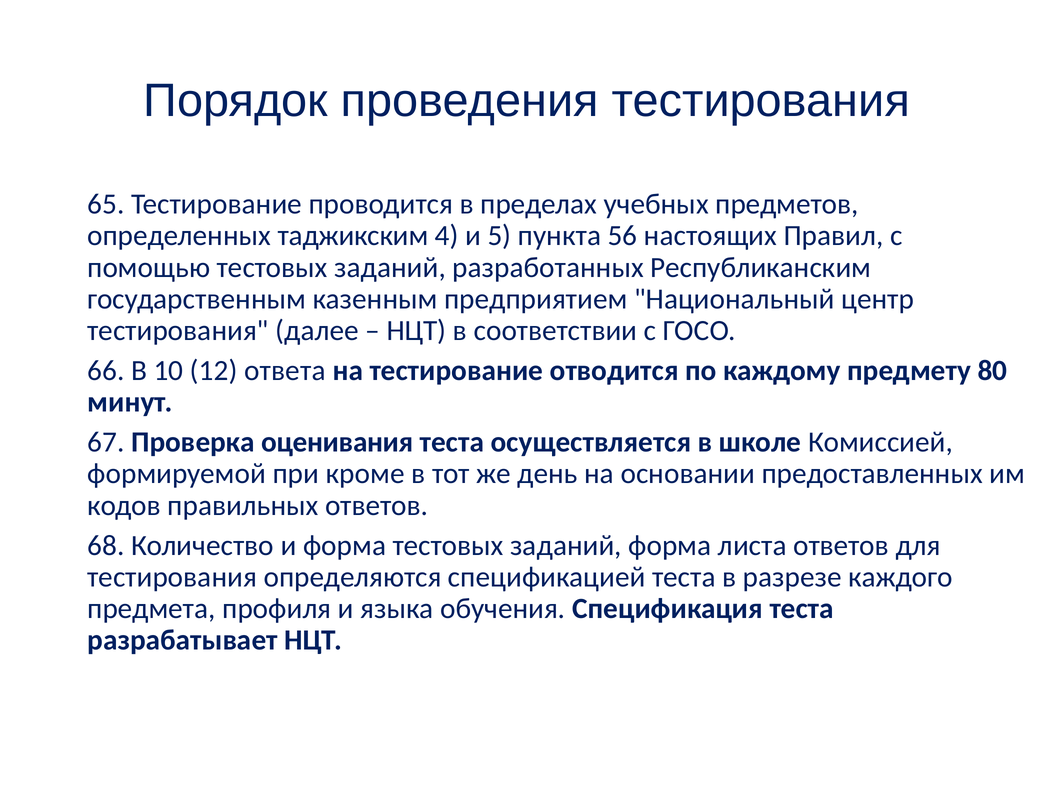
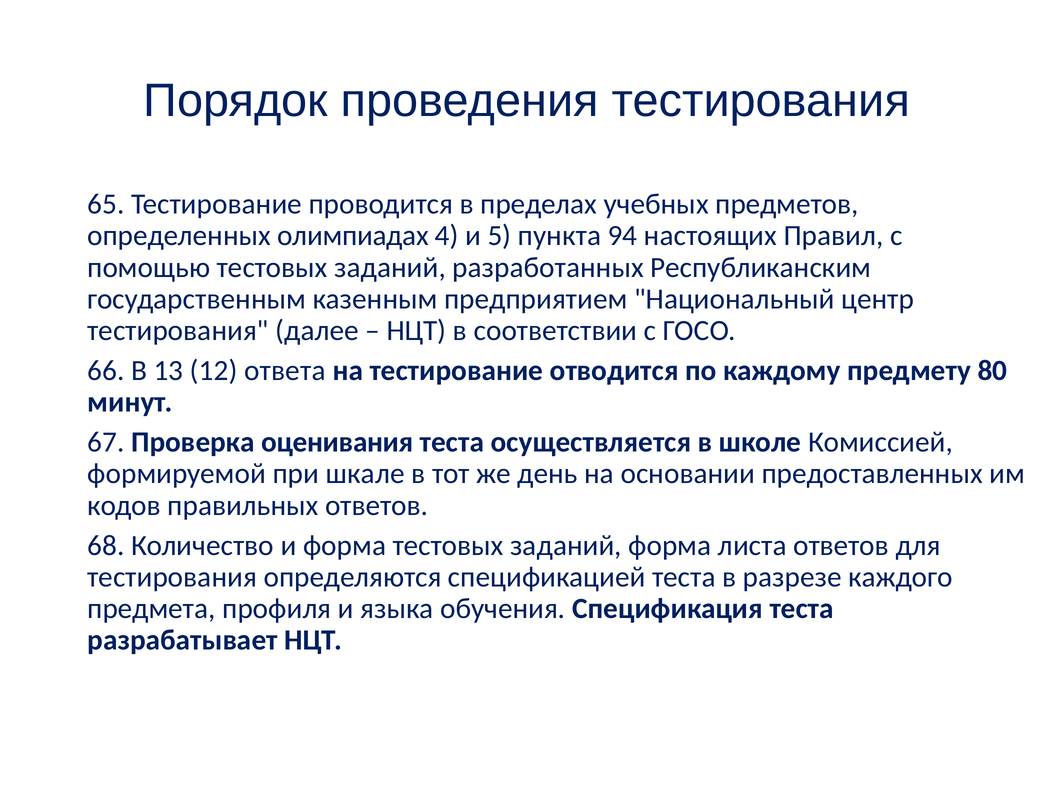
таджикским: таджикским -> олимпиадах
56: 56 -> 94
10: 10 -> 13
кроме: кроме -> шкале
